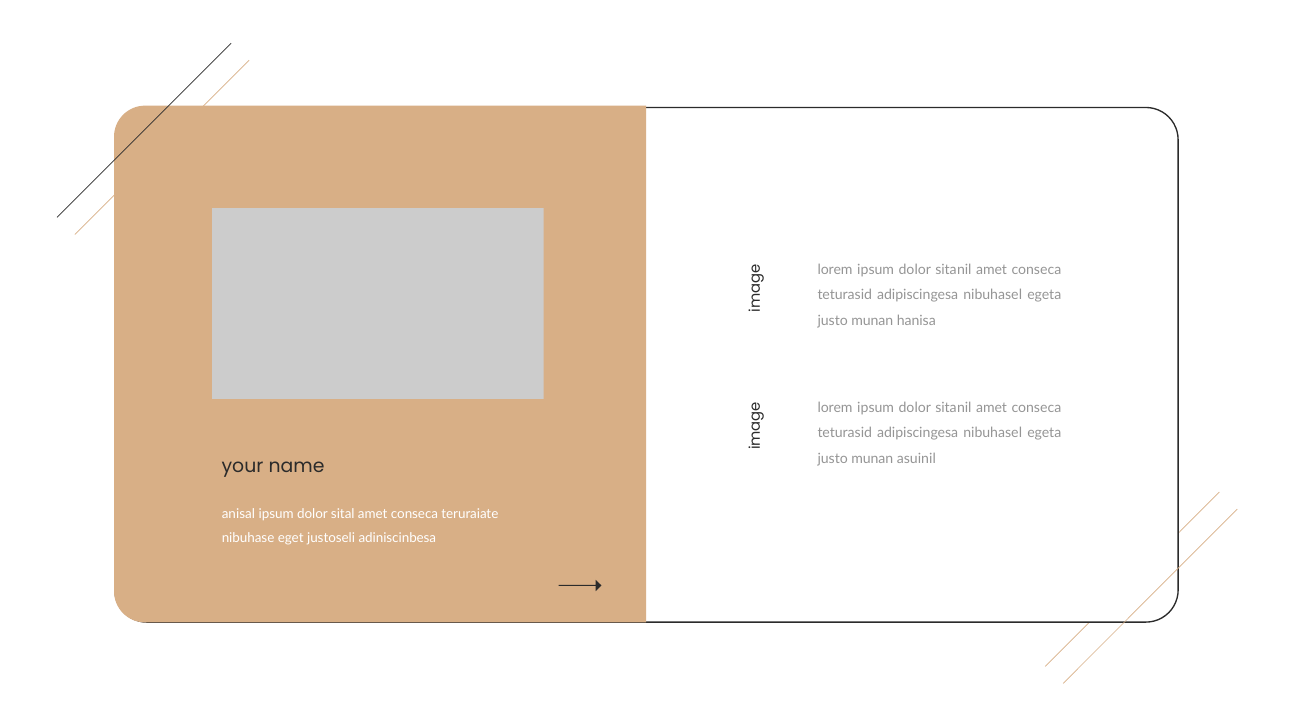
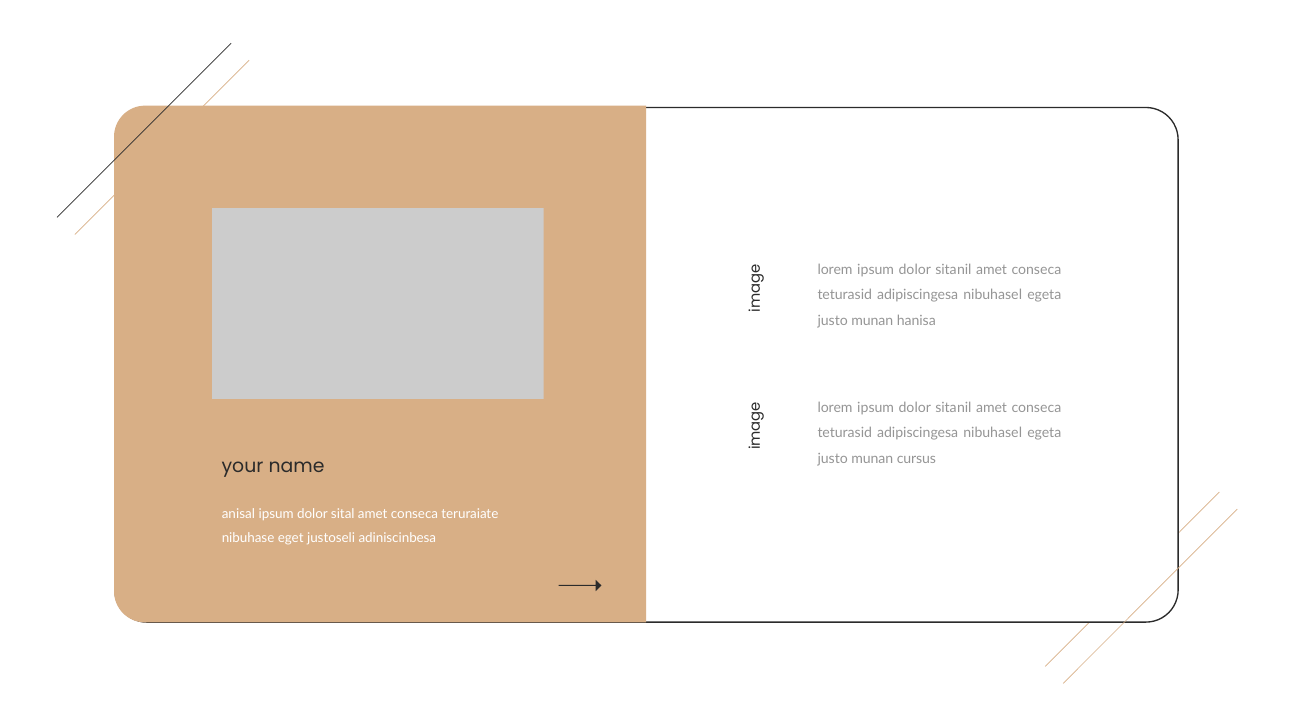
asuinil: asuinil -> cursus
